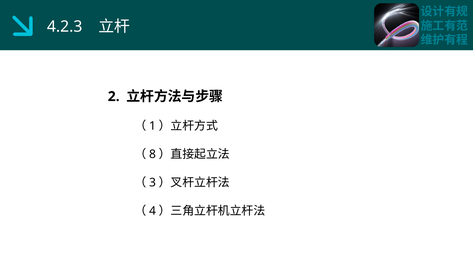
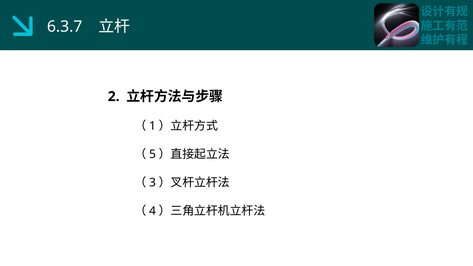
4.2.3: 4.2.3 -> 6.3.7
8: 8 -> 5
